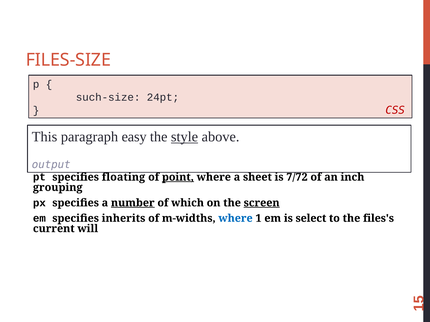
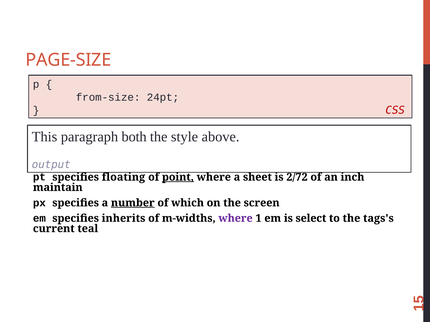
FILES-SIZE: FILES-SIZE -> PAGE-SIZE
such-size: such-size -> from-size
easy: easy -> both
style underline: present -> none
7/72: 7/72 -> 2/72
grouping: grouping -> maintain
screen underline: present -> none
where at (236, 219) colour: blue -> purple
files's: files's -> tags's
will: will -> teal
